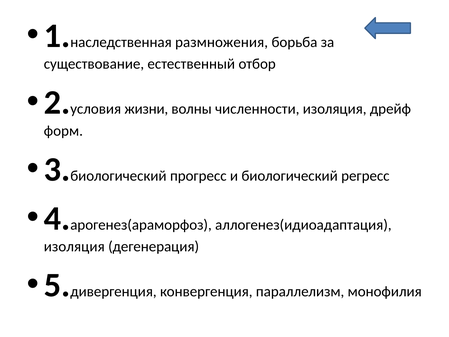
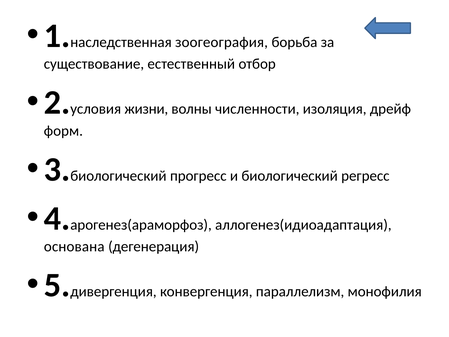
размножения: размножения -> зоогеография
изоляция at (74, 246): изоляция -> основана
